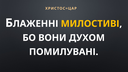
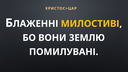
ДУХОМ: ДУХОМ -> ЗЕМЛЮ
